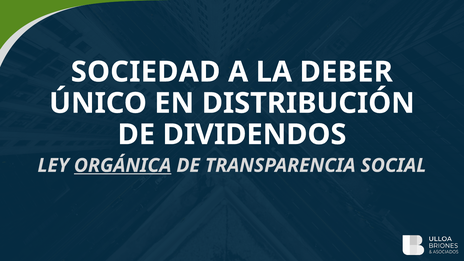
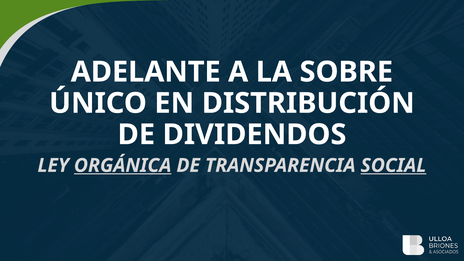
SOCIEDAD: SOCIEDAD -> ADELANTE
DEBER: DEBER -> SOBRE
SOCIAL underline: none -> present
